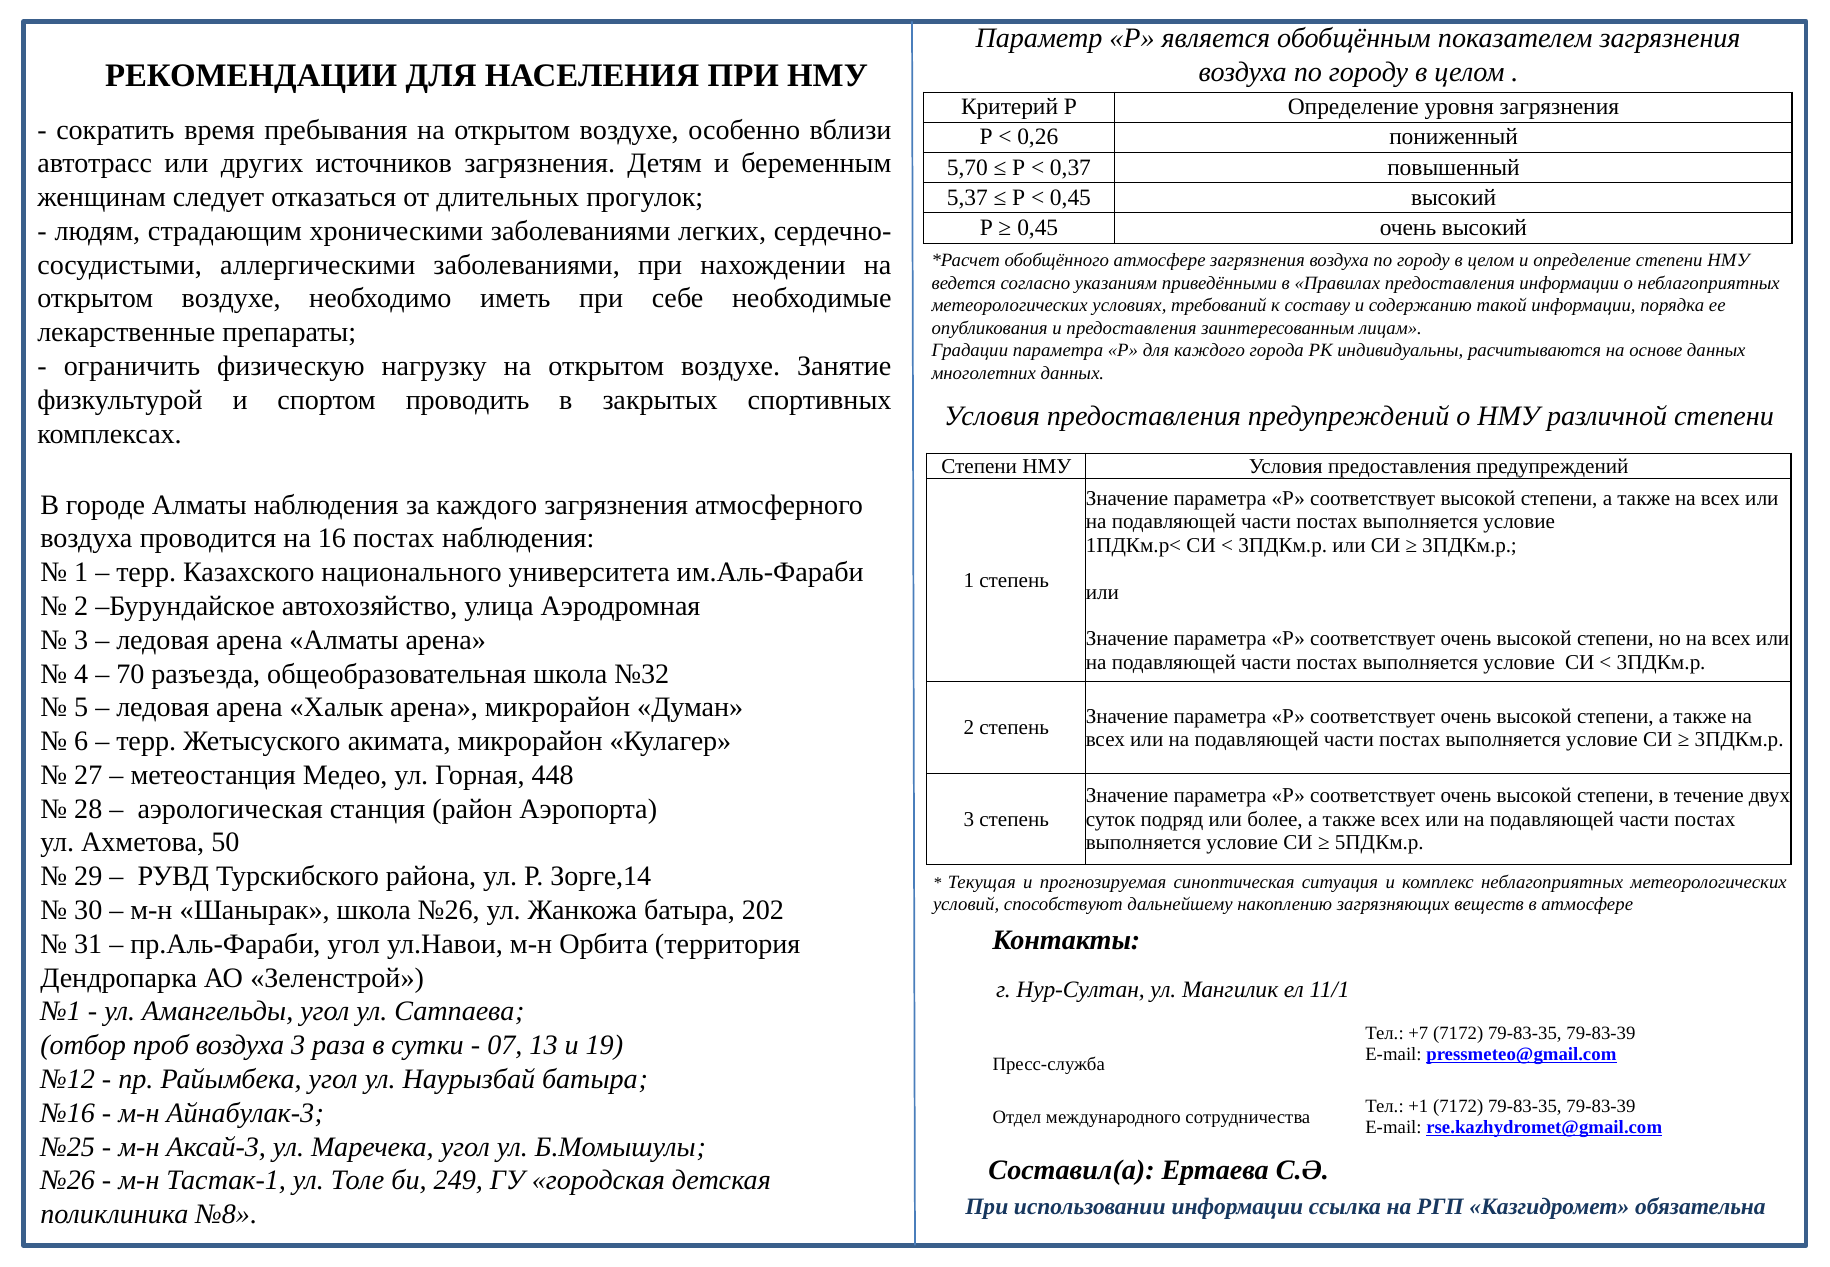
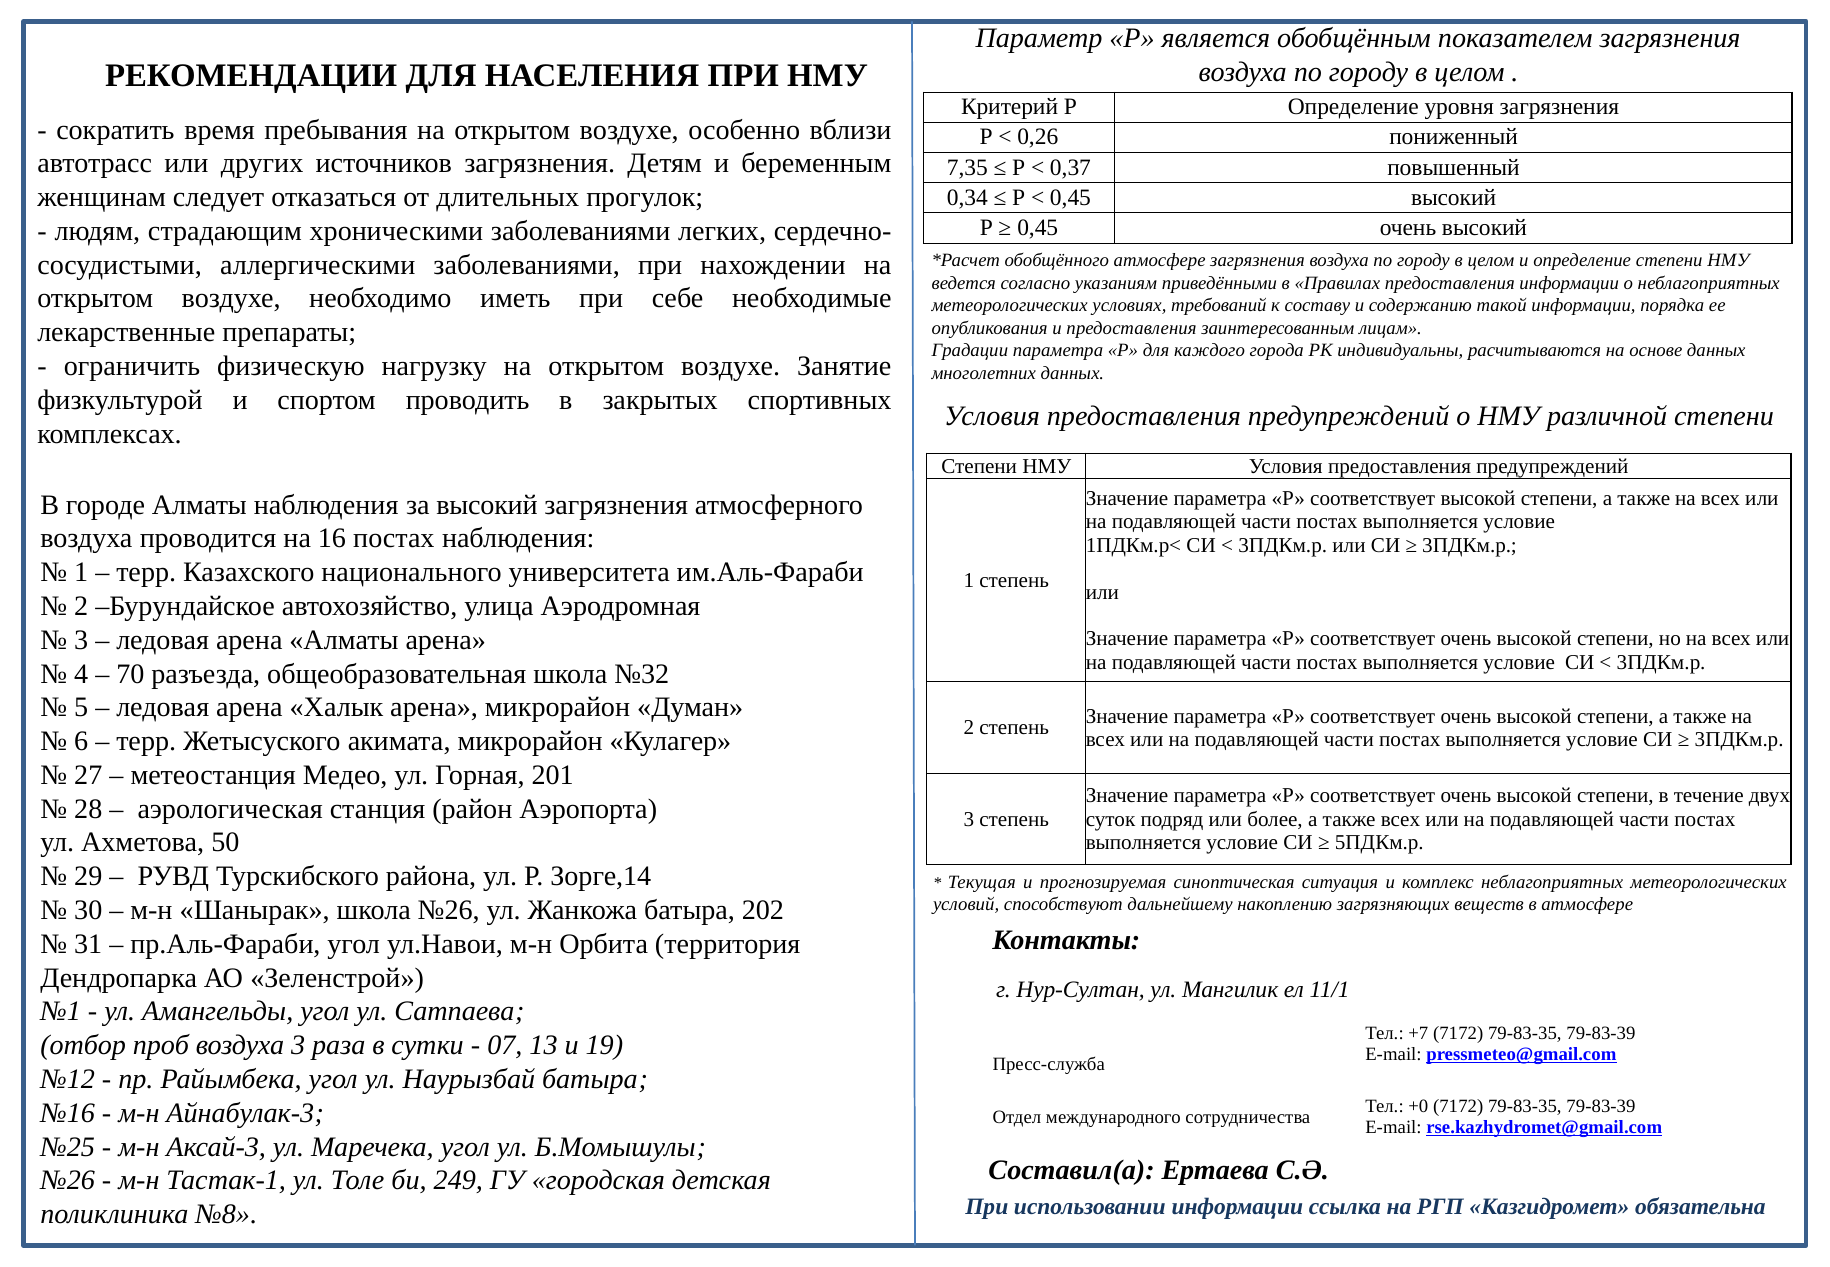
5,70: 5,70 -> 7,35
5,37: 5,37 -> 0,34
за каждого: каждого -> высокий
448: 448 -> 201
+1: +1 -> +0
